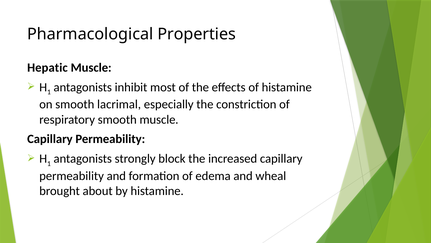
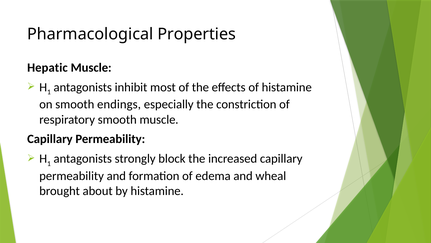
lacrimal: lacrimal -> endings
